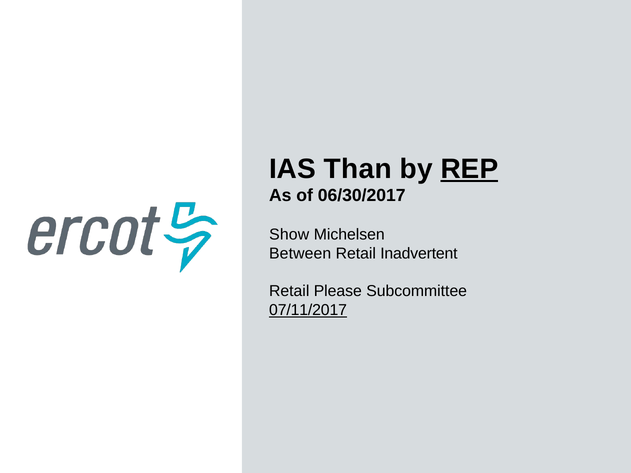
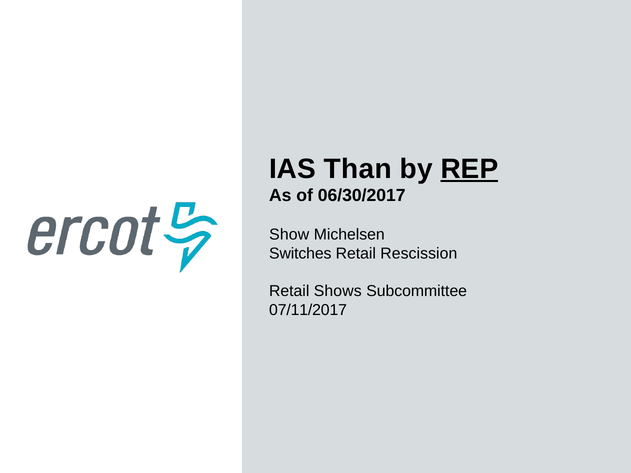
Between: Between -> Switches
Inadvertent: Inadvertent -> Rescission
Please: Please -> Shows
07/11/2017 underline: present -> none
